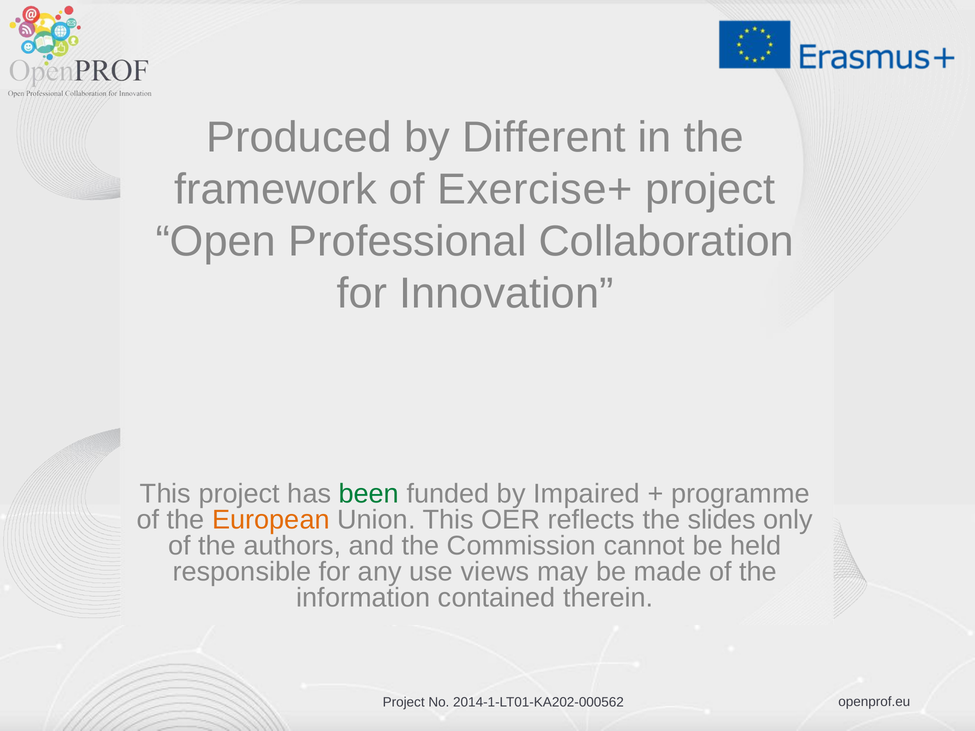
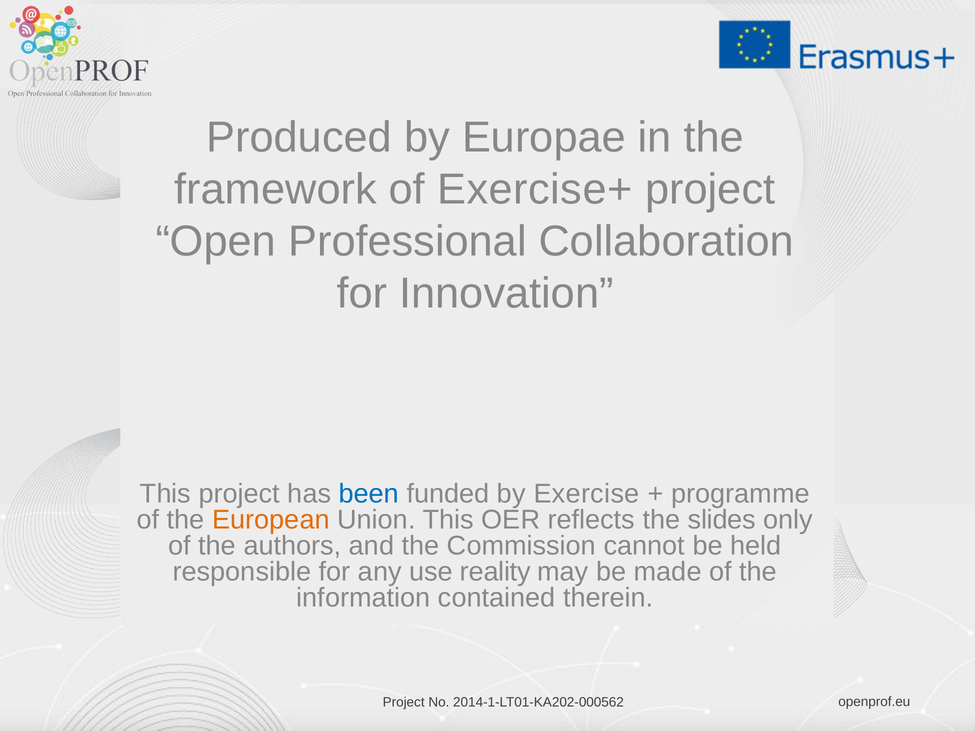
Different: Different -> Europae
been colour: green -> blue
Impaired: Impaired -> Exercise
views: views -> reality
